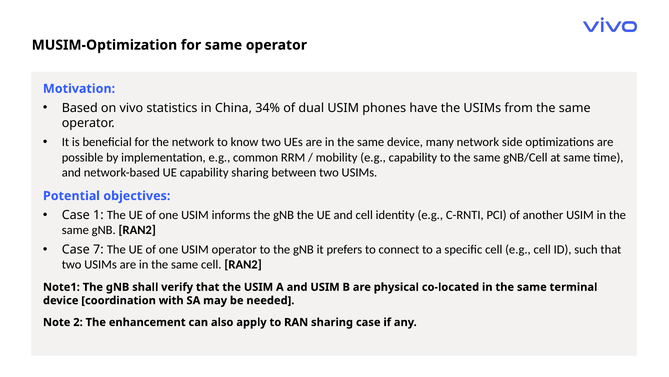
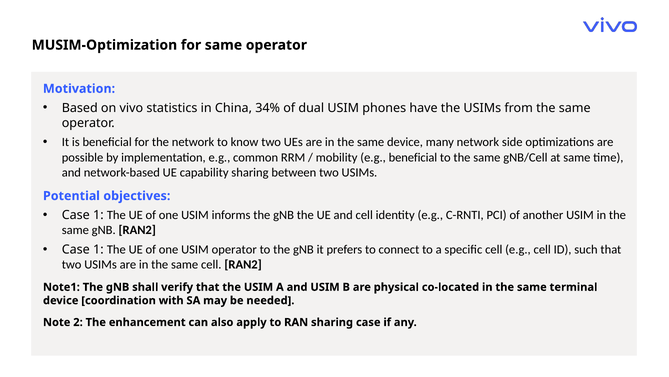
e.g capability: capability -> beneficial
7 at (98, 249): 7 -> 1
